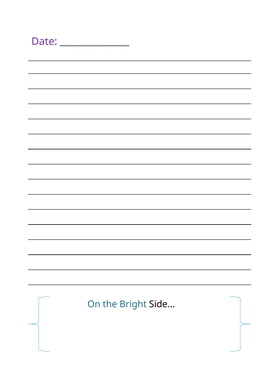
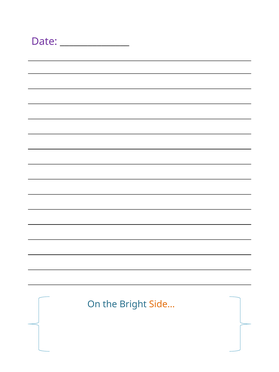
Side… colour: black -> orange
